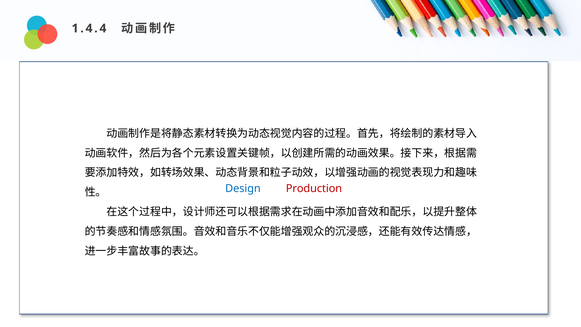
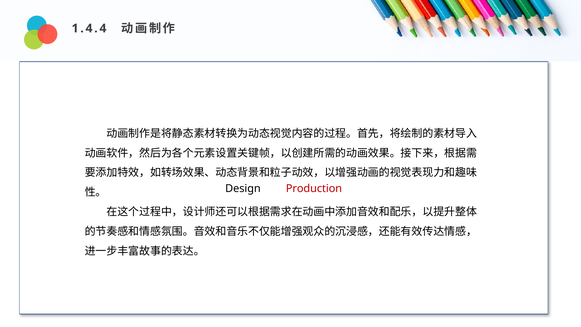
Design colour: blue -> black
